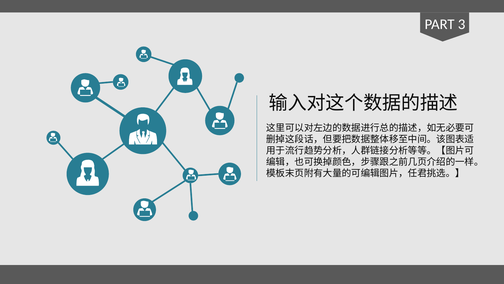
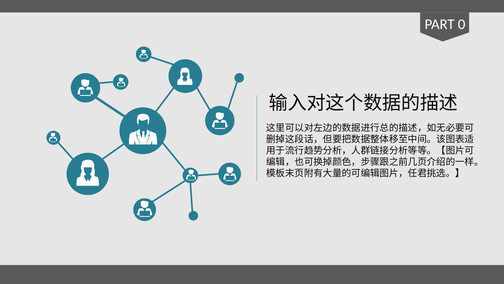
3: 3 -> 0
